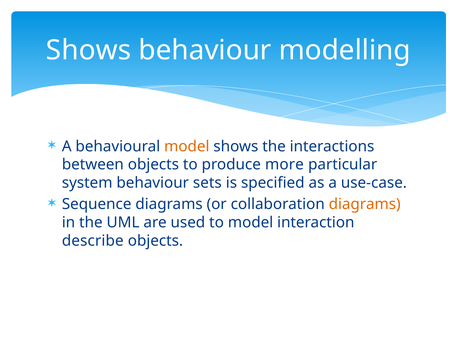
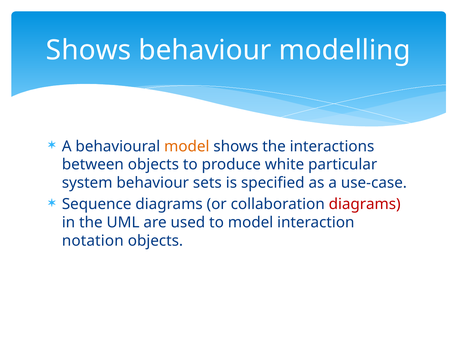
more: more -> white
diagrams at (365, 204) colour: orange -> red
describe: describe -> notation
